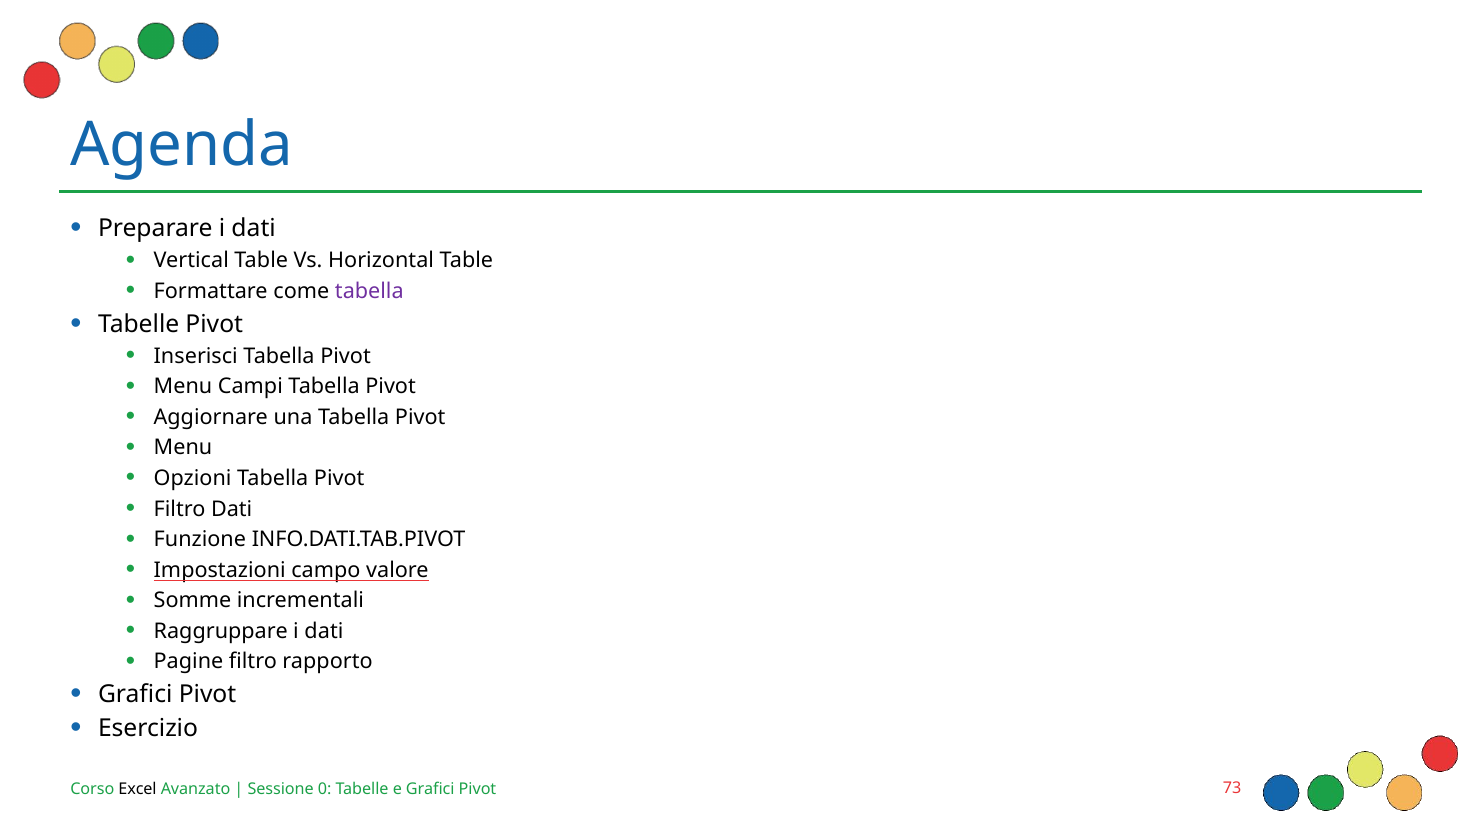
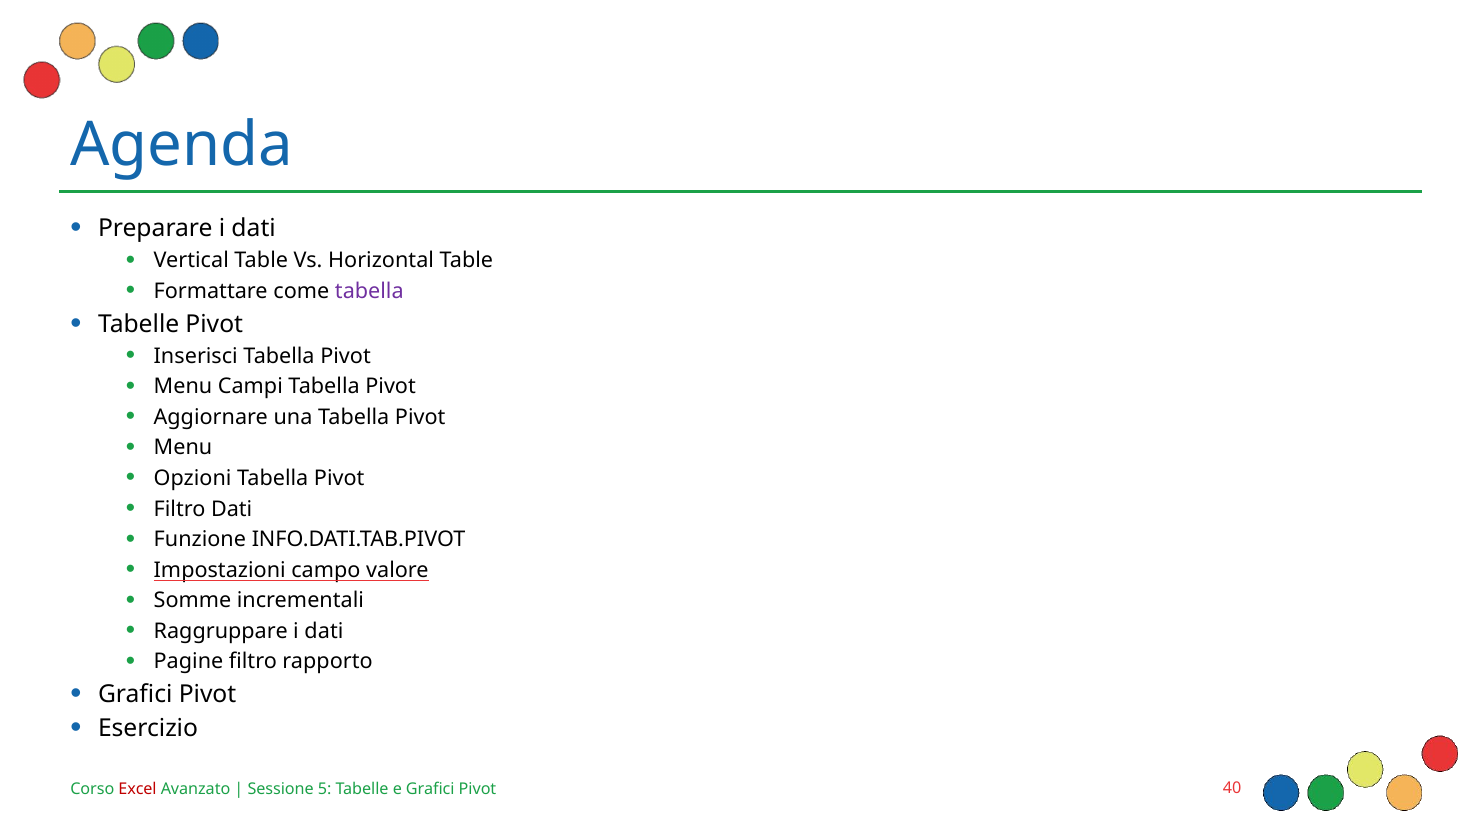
Excel colour: black -> red
0: 0 -> 5
73: 73 -> 40
